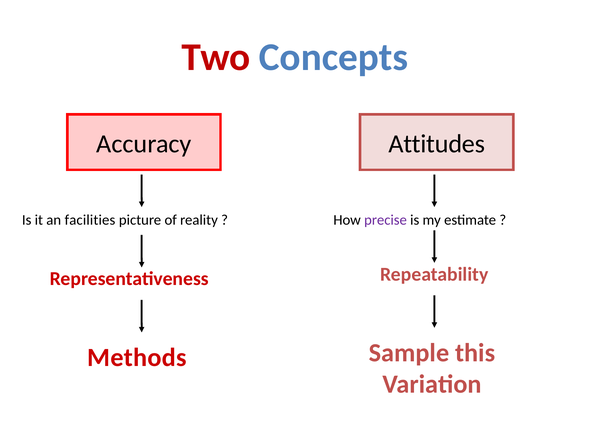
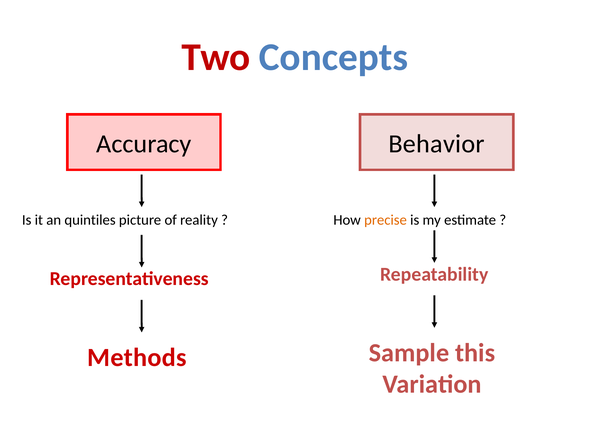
Attitudes: Attitudes -> Behavior
facilities: facilities -> quintiles
precise colour: purple -> orange
